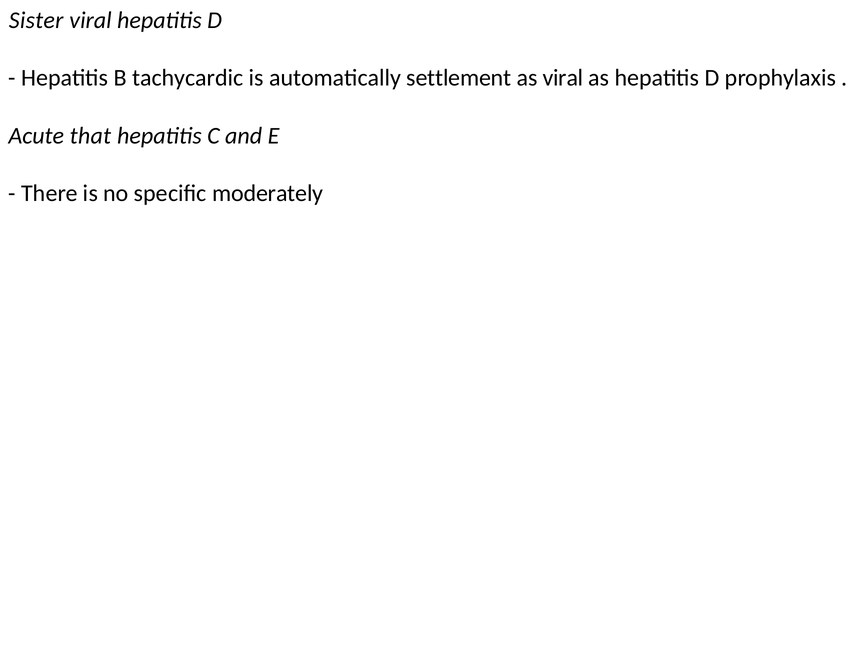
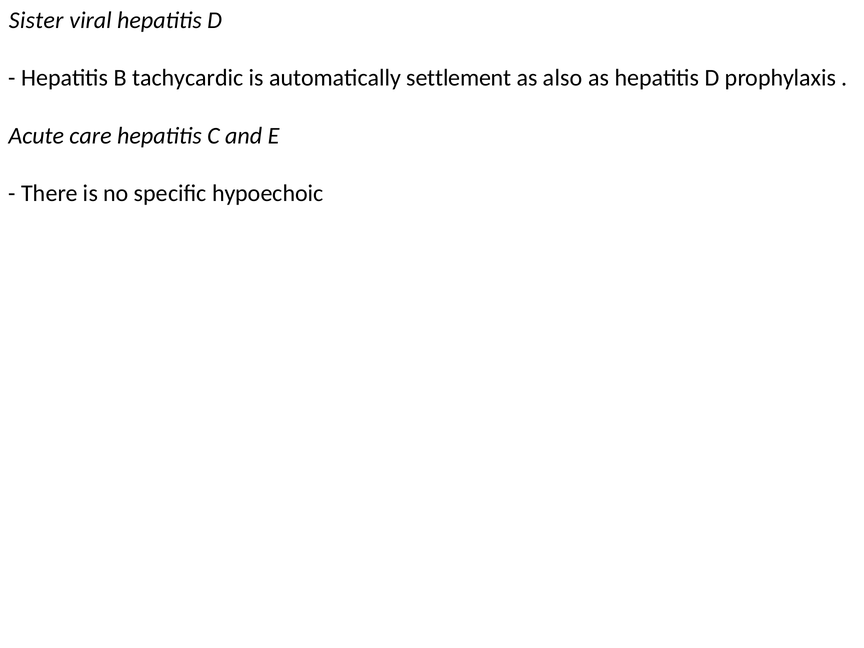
as viral: viral -> also
that: that -> care
moderately: moderately -> hypoechoic
